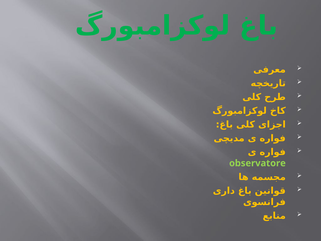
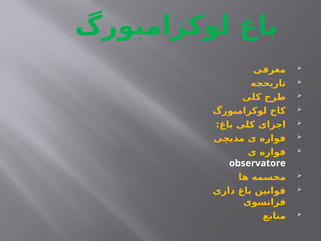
observatore colour: light green -> white
